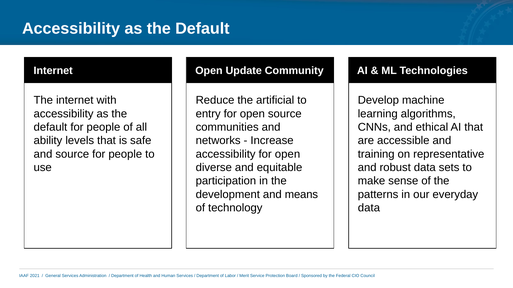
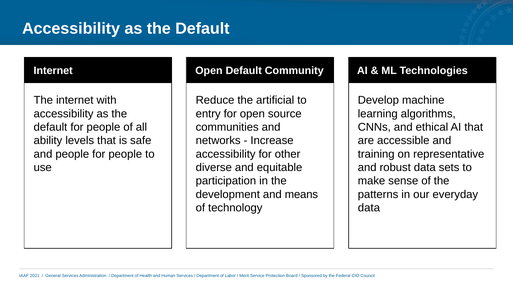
Open Update: Update -> Default
and source: source -> people
accessibility for open: open -> other
